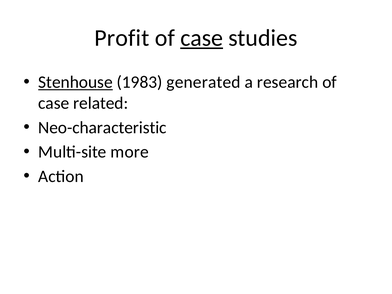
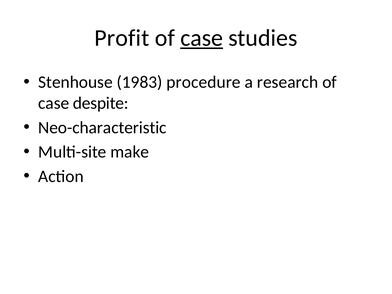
Stenhouse underline: present -> none
generated: generated -> procedure
related: related -> despite
more: more -> make
